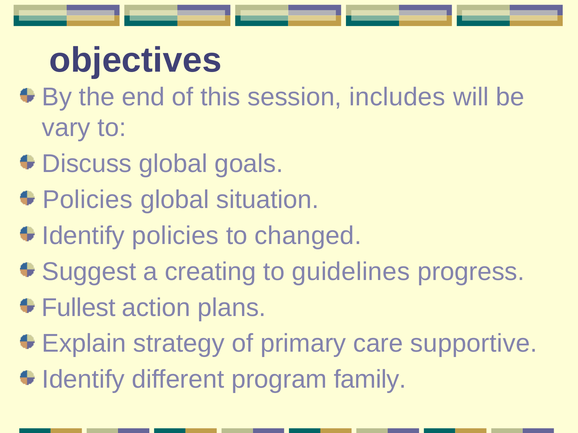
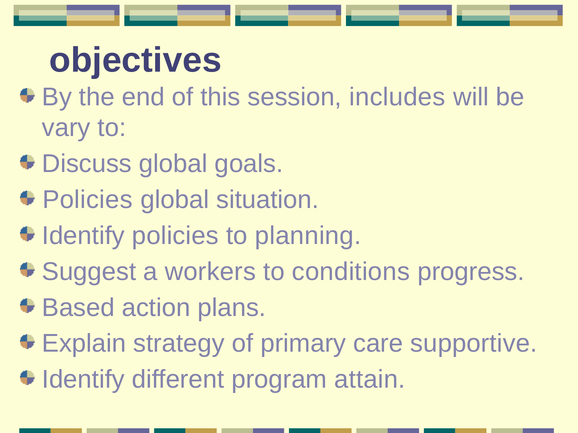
changed: changed -> planning
creating: creating -> workers
guidelines: guidelines -> conditions
Fullest: Fullest -> Based
family: family -> attain
